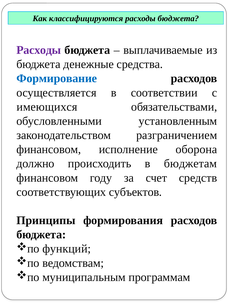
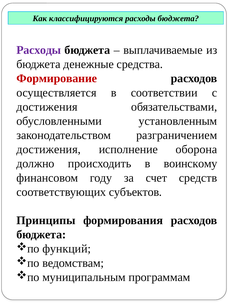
Формирование colour: blue -> red
имеющихся at (47, 107): имеющихся -> достижения
финансовом at (49, 149): финансовом -> достижения
бюджетам: бюджетам -> воинскому
